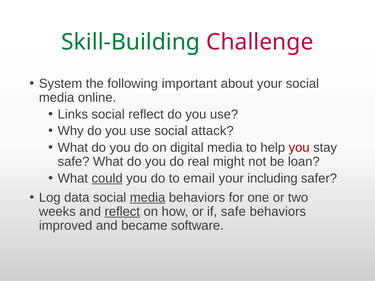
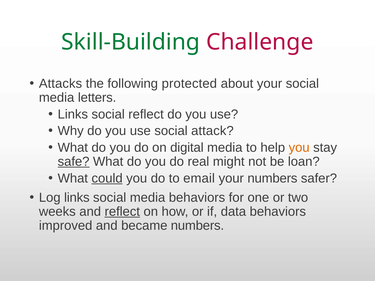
System: System -> Attacks
important: important -> protected
online: online -> letters
you at (299, 148) colour: red -> orange
safe at (74, 162) underline: none -> present
your including: including -> numbers
Log data: data -> links
media at (148, 198) underline: present -> none
if safe: safe -> data
became software: software -> numbers
